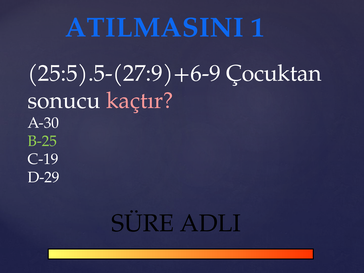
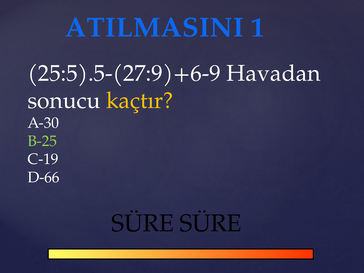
Çocuktan: Çocuktan -> Havadan
kaçtır colour: pink -> yellow
D-29: D-29 -> D-66
SÜRE ADLI: ADLI -> SÜRE
